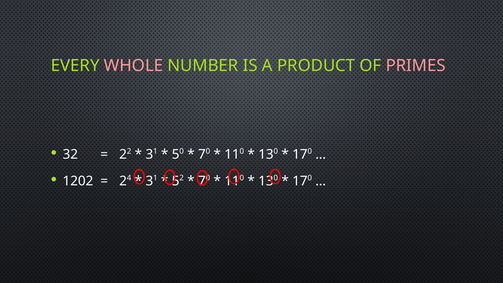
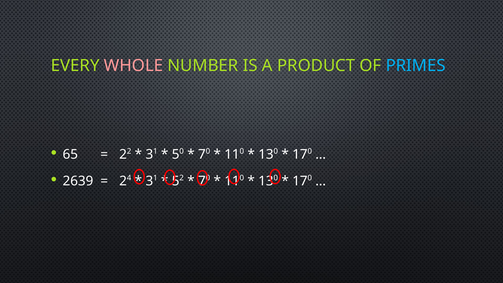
PRIMES colour: pink -> light blue
32: 32 -> 65
1202: 1202 -> 2639
